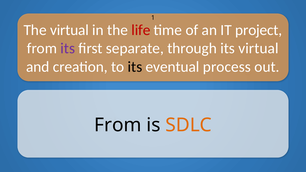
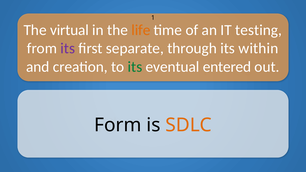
life colour: red -> orange
project: project -> testing
its virtual: virtual -> within
its at (135, 67) colour: black -> green
process: process -> entered
From at (118, 125): From -> Form
